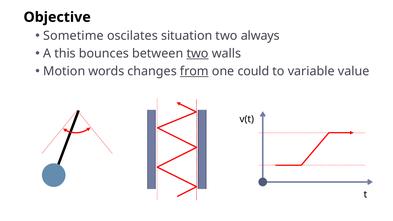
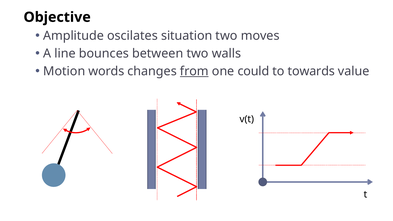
Sometime: Sometime -> Amplitude
always: always -> moves
this: this -> line
two at (198, 54) underline: present -> none
variable: variable -> towards
